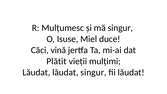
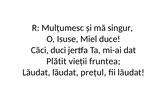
vină: vină -> duci
mulțimi: mulțimi -> fruntea
lăudat singur: singur -> prețul
